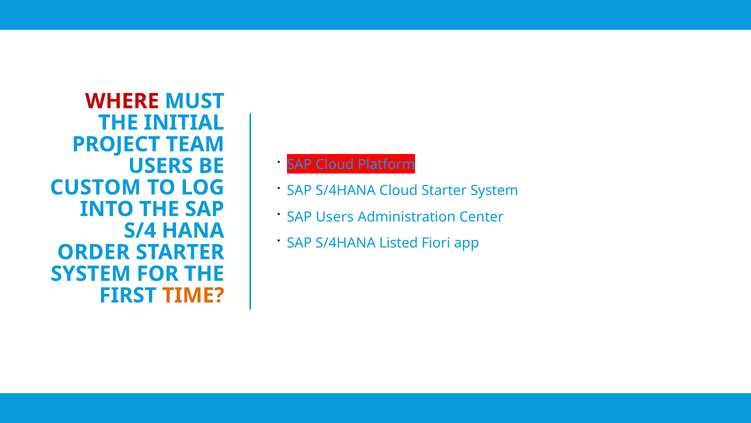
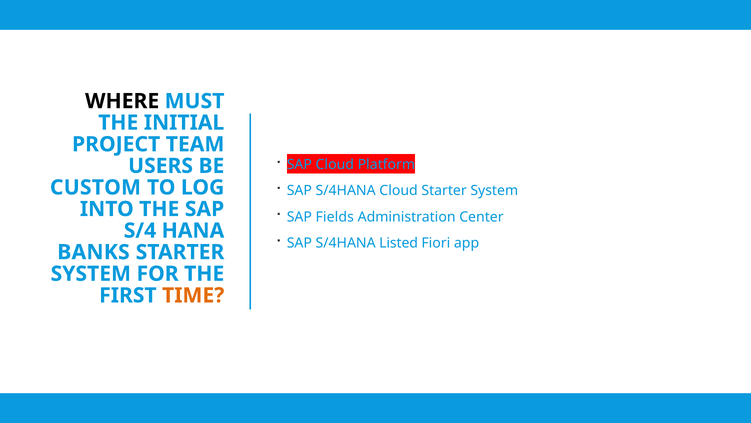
WHERE colour: red -> black
SAP Users: Users -> Fields
ORDER: ORDER -> BANKS
